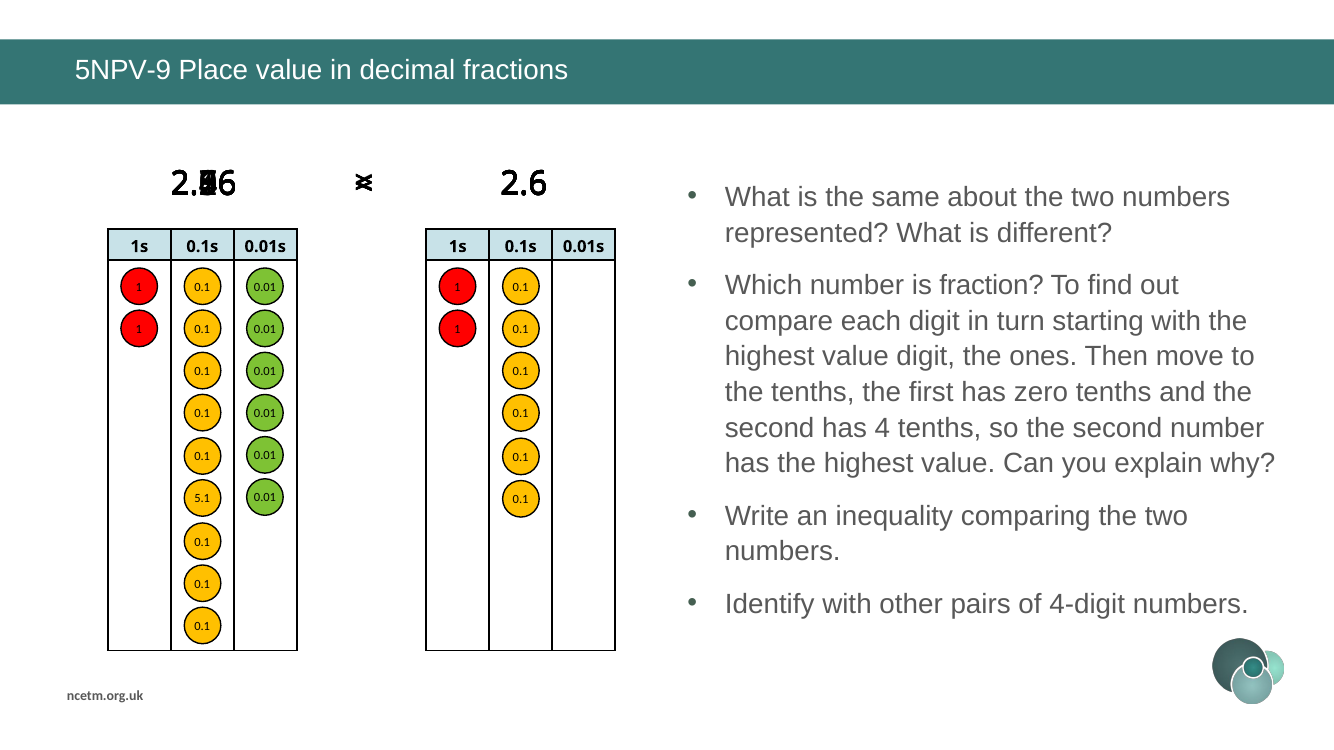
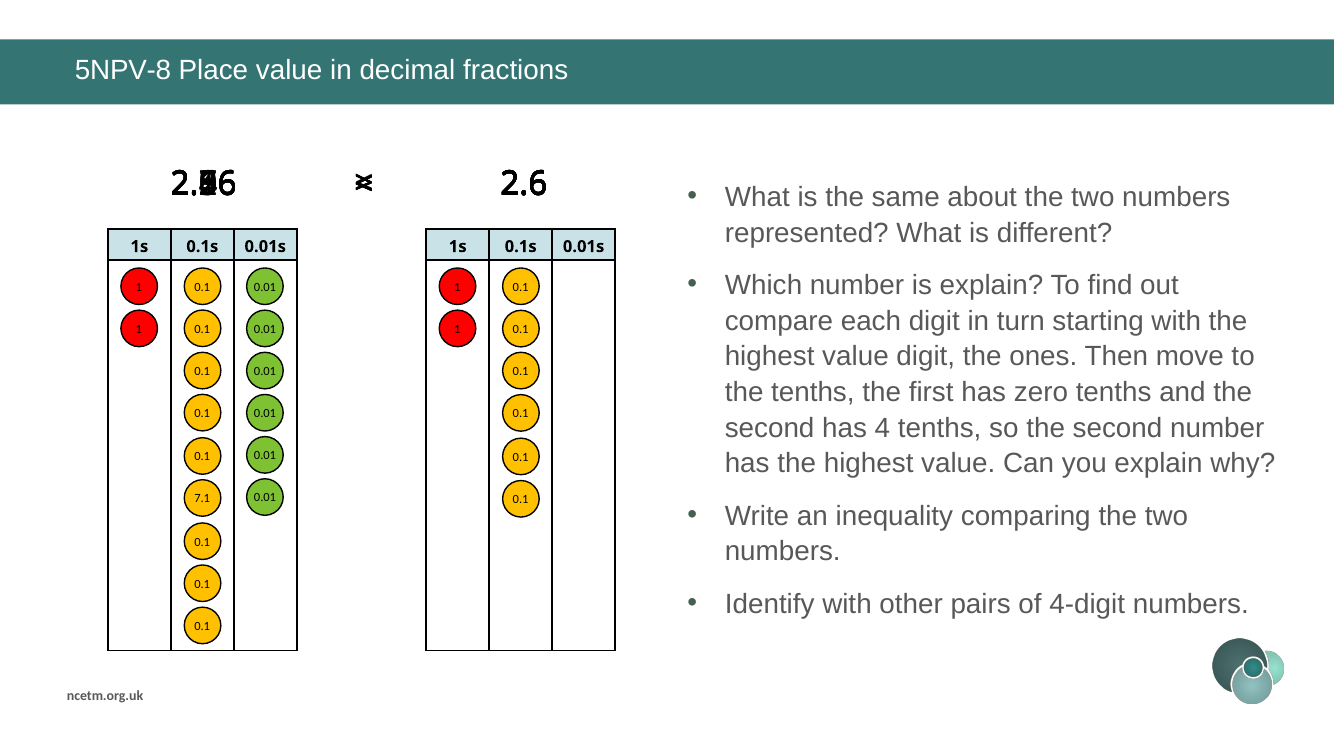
5NPV-9: 5NPV-9 -> 5NPV-8
is fraction: fraction -> explain
5.1: 5.1 -> 7.1
